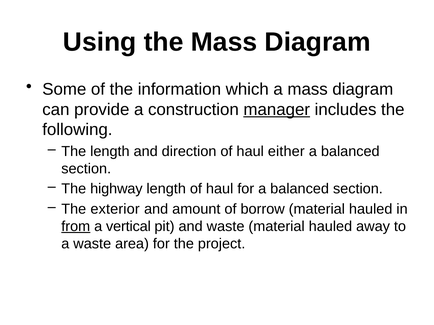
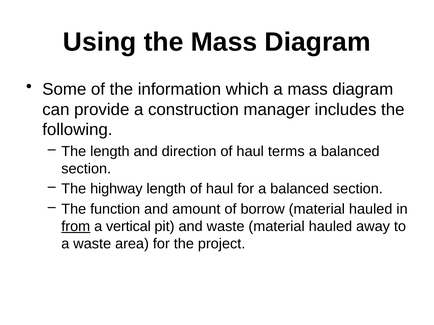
manager underline: present -> none
either: either -> terms
exterior: exterior -> function
